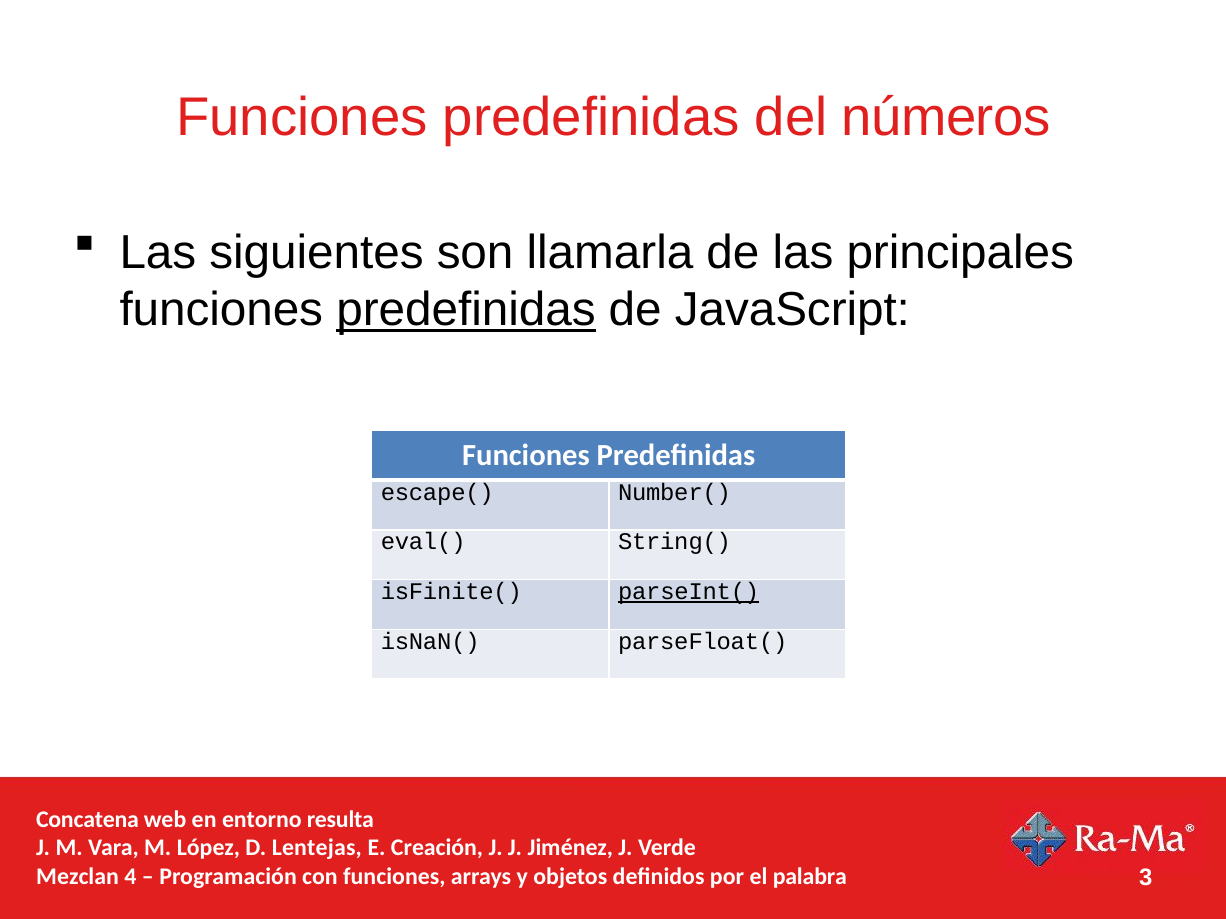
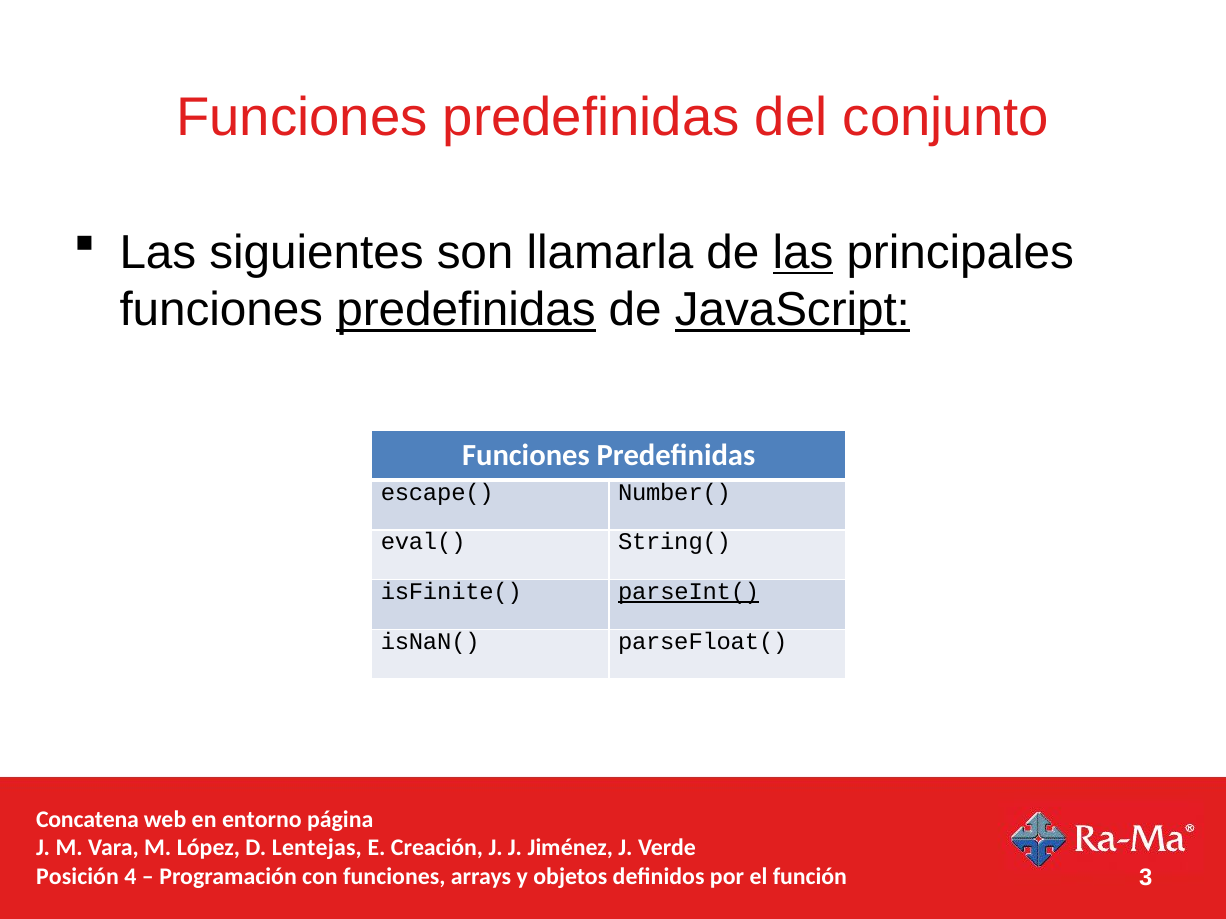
números: números -> conjunto
las at (803, 253) underline: none -> present
JavaScript underline: none -> present
resulta: resulta -> página
Mezclan: Mezclan -> Posición
palabra: palabra -> función
